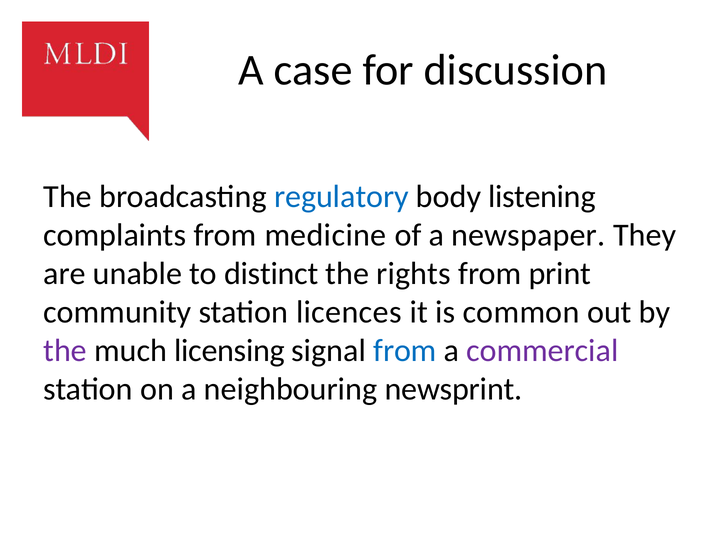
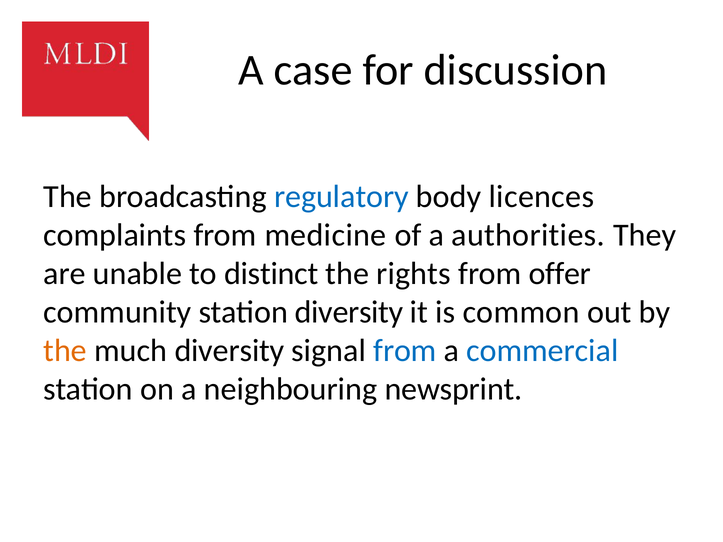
listening: listening -> licences
newspaper: newspaper -> authorities
print: print -> offer
station licences: licences -> diversity
the at (65, 351) colour: purple -> orange
much licensing: licensing -> diversity
commercial colour: purple -> blue
